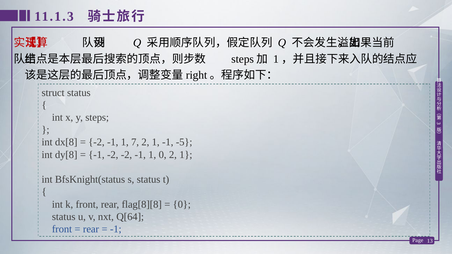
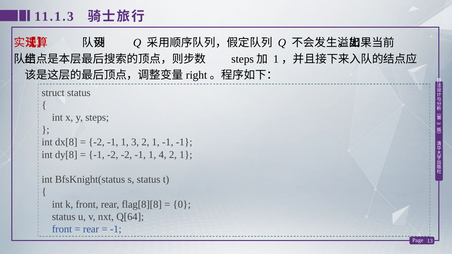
1 7: 7 -> 3
-1 -5: -5 -> -1
1 0: 0 -> 4
